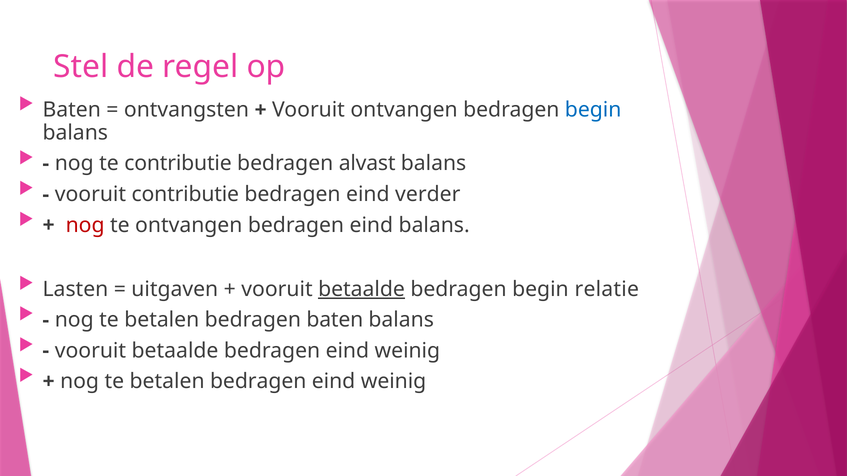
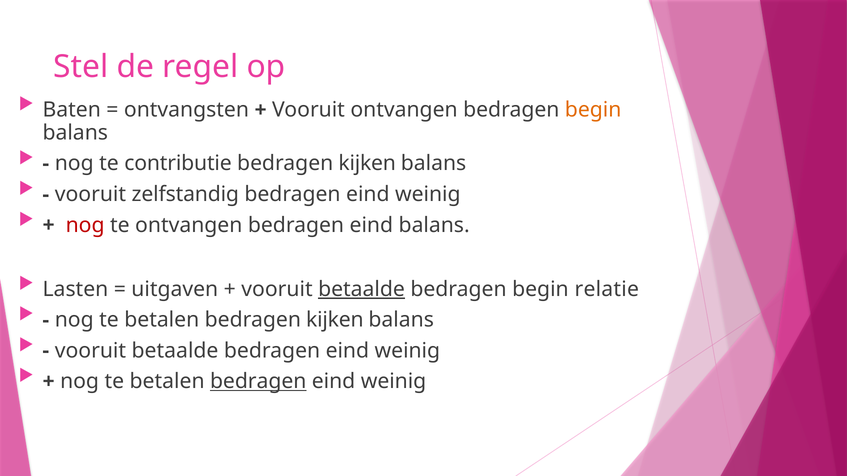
begin at (593, 110) colour: blue -> orange
alvast at (367, 164): alvast -> kijken
vooruit contributie: contributie -> zelfstandig
verder at (428, 194): verder -> weinig
betalen bedragen baten: baten -> kijken
bedragen at (258, 382) underline: none -> present
